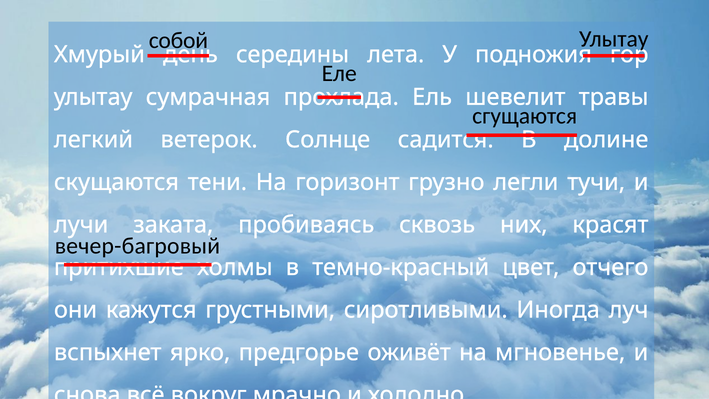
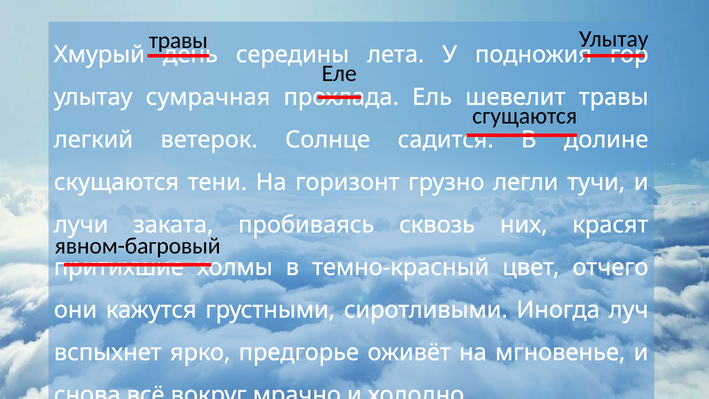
собой at (178, 40): собой -> травы
вечер-багровый: вечер-багровый -> явном-багровый
